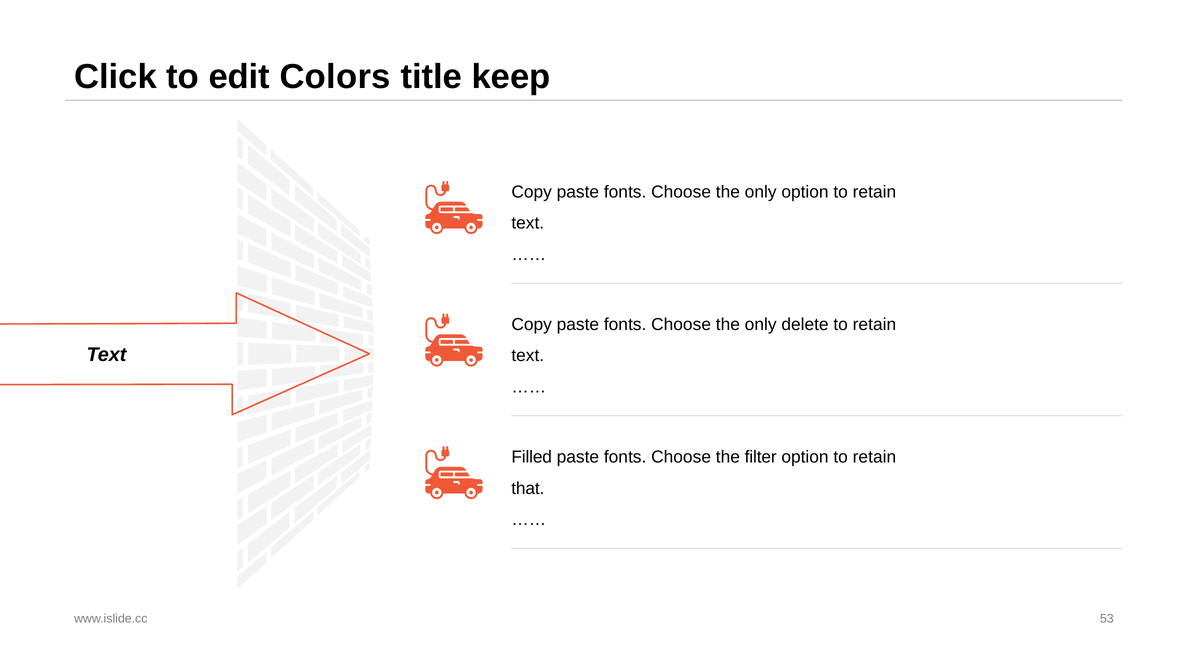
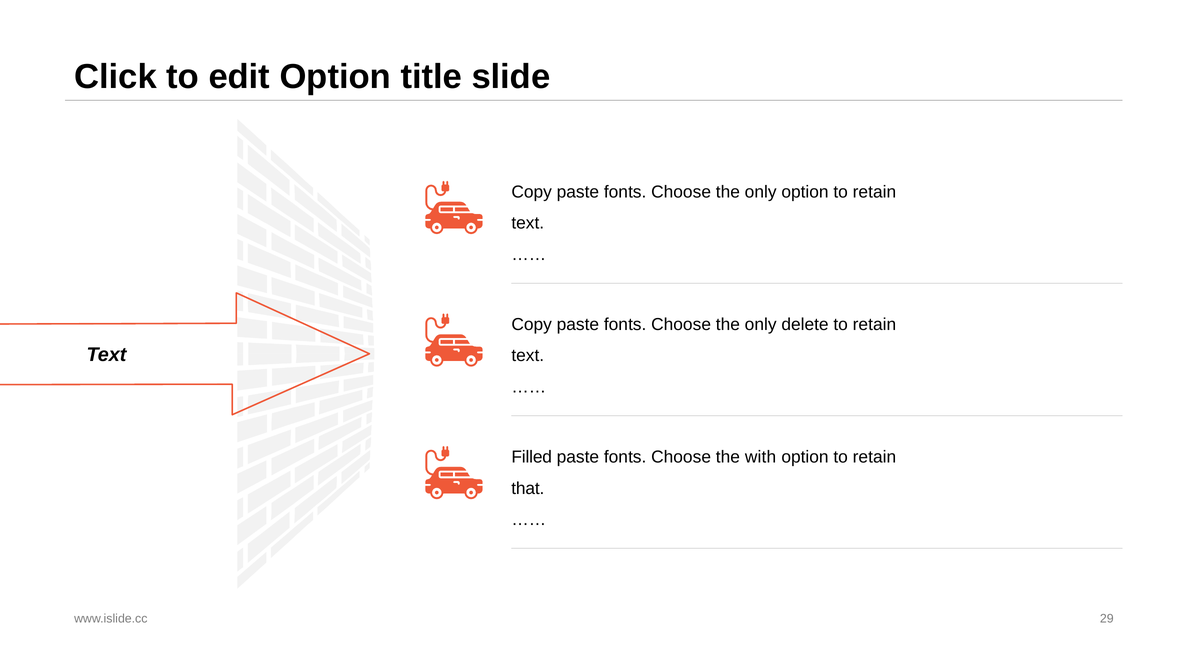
edit Colors: Colors -> Option
keep: keep -> slide
filter: filter -> with
53: 53 -> 29
